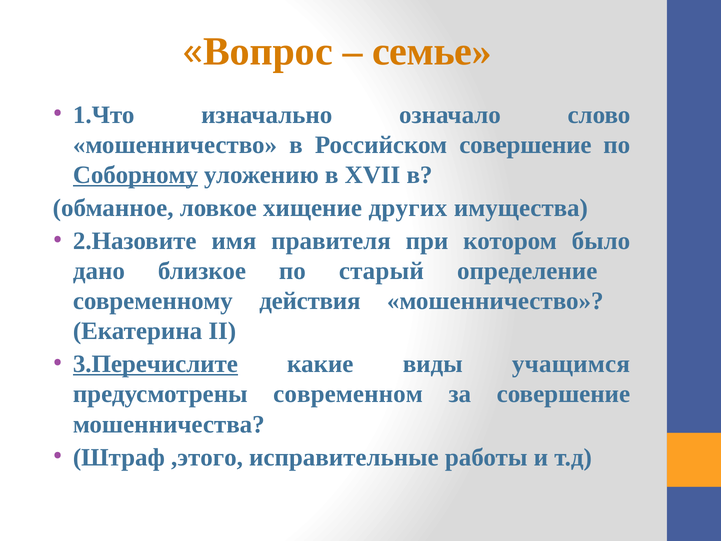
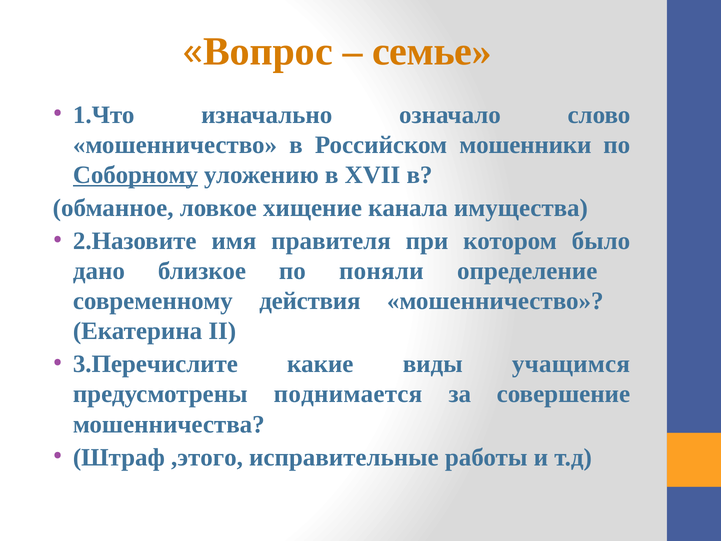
Российском совершение: совершение -> мошенники
других: других -> канала
старый: старый -> поняли
3.Перечислите underline: present -> none
современном: современном -> поднимается
